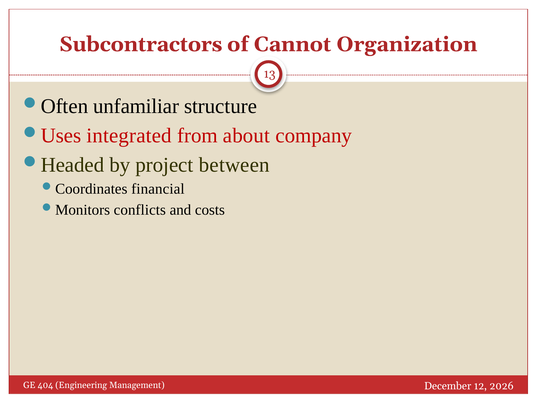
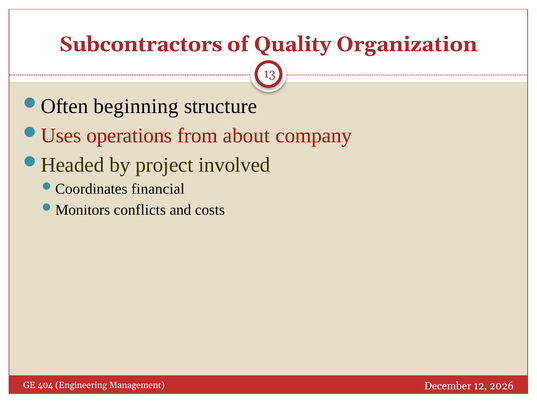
Cannot: Cannot -> Quality
unfamiliar: unfamiliar -> beginning
integrated: integrated -> operations
between: between -> involved
